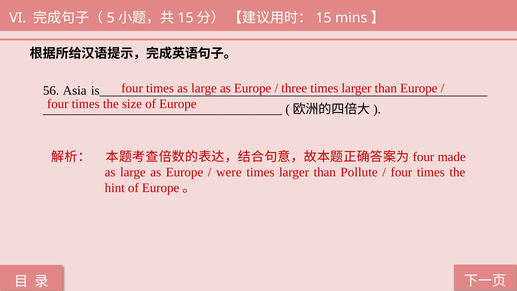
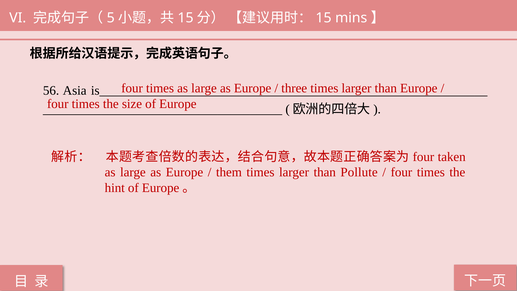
made: made -> taken
were: were -> them
